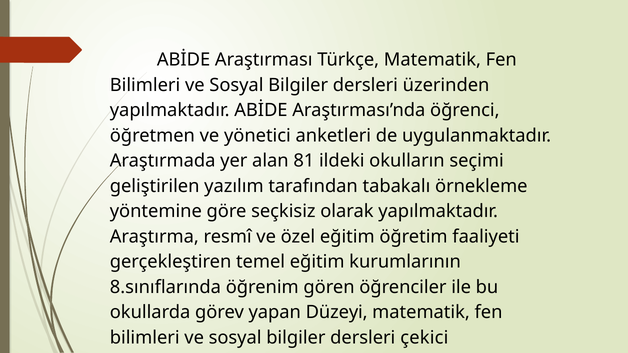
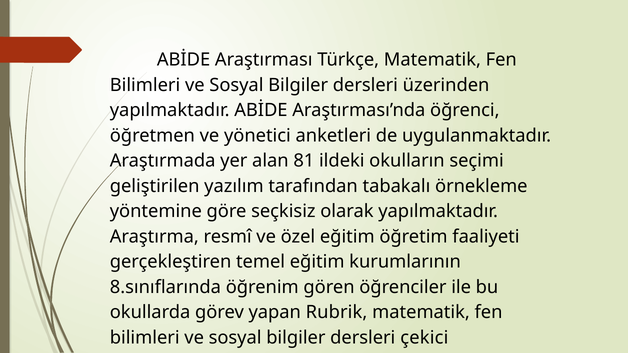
Düzeyi: Düzeyi -> Rubrik
